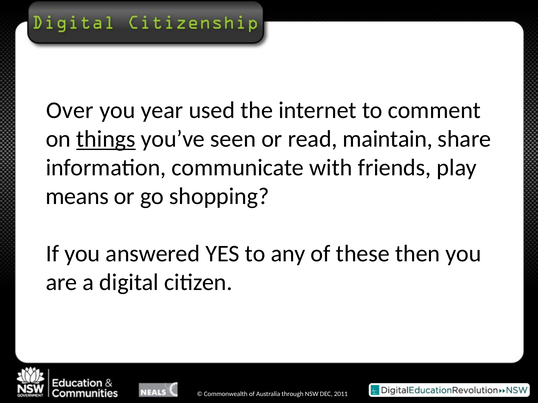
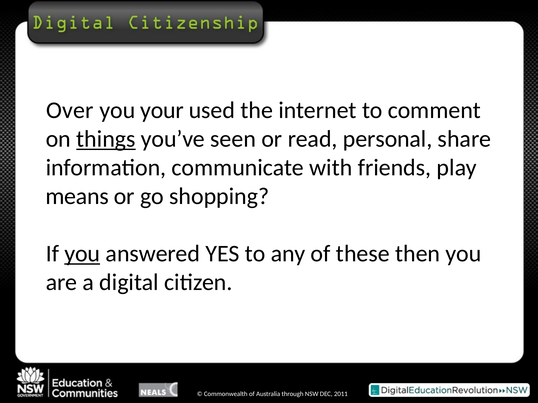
year: year -> your
maintain: maintain -> personal
you at (82, 254) underline: none -> present
